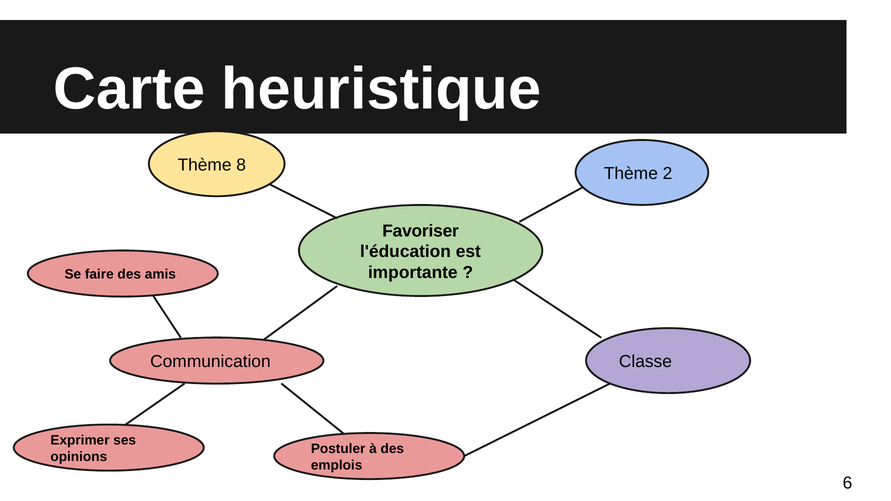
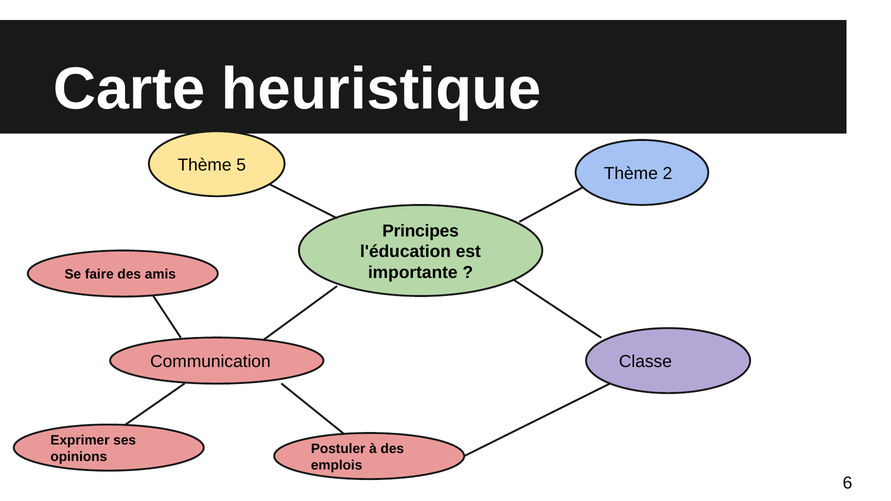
8: 8 -> 5
Favoriser: Favoriser -> Principes
